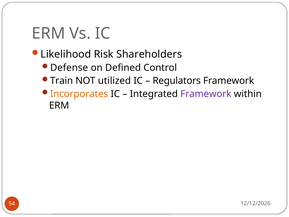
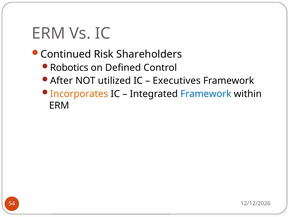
Likelihood: Likelihood -> Continued
Defense: Defense -> Robotics
Train: Train -> After
Regulators: Regulators -> Executives
Framework at (206, 94) colour: purple -> blue
